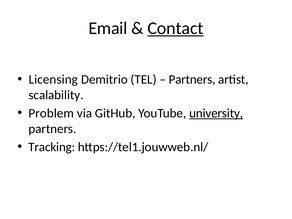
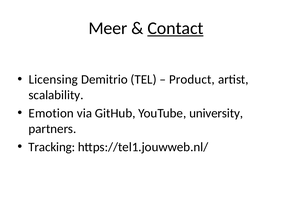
Email: Email -> Meer
Partners at (192, 79): Partners -> Product
Problem: Problem -> Emotion
university underline: present -> none
